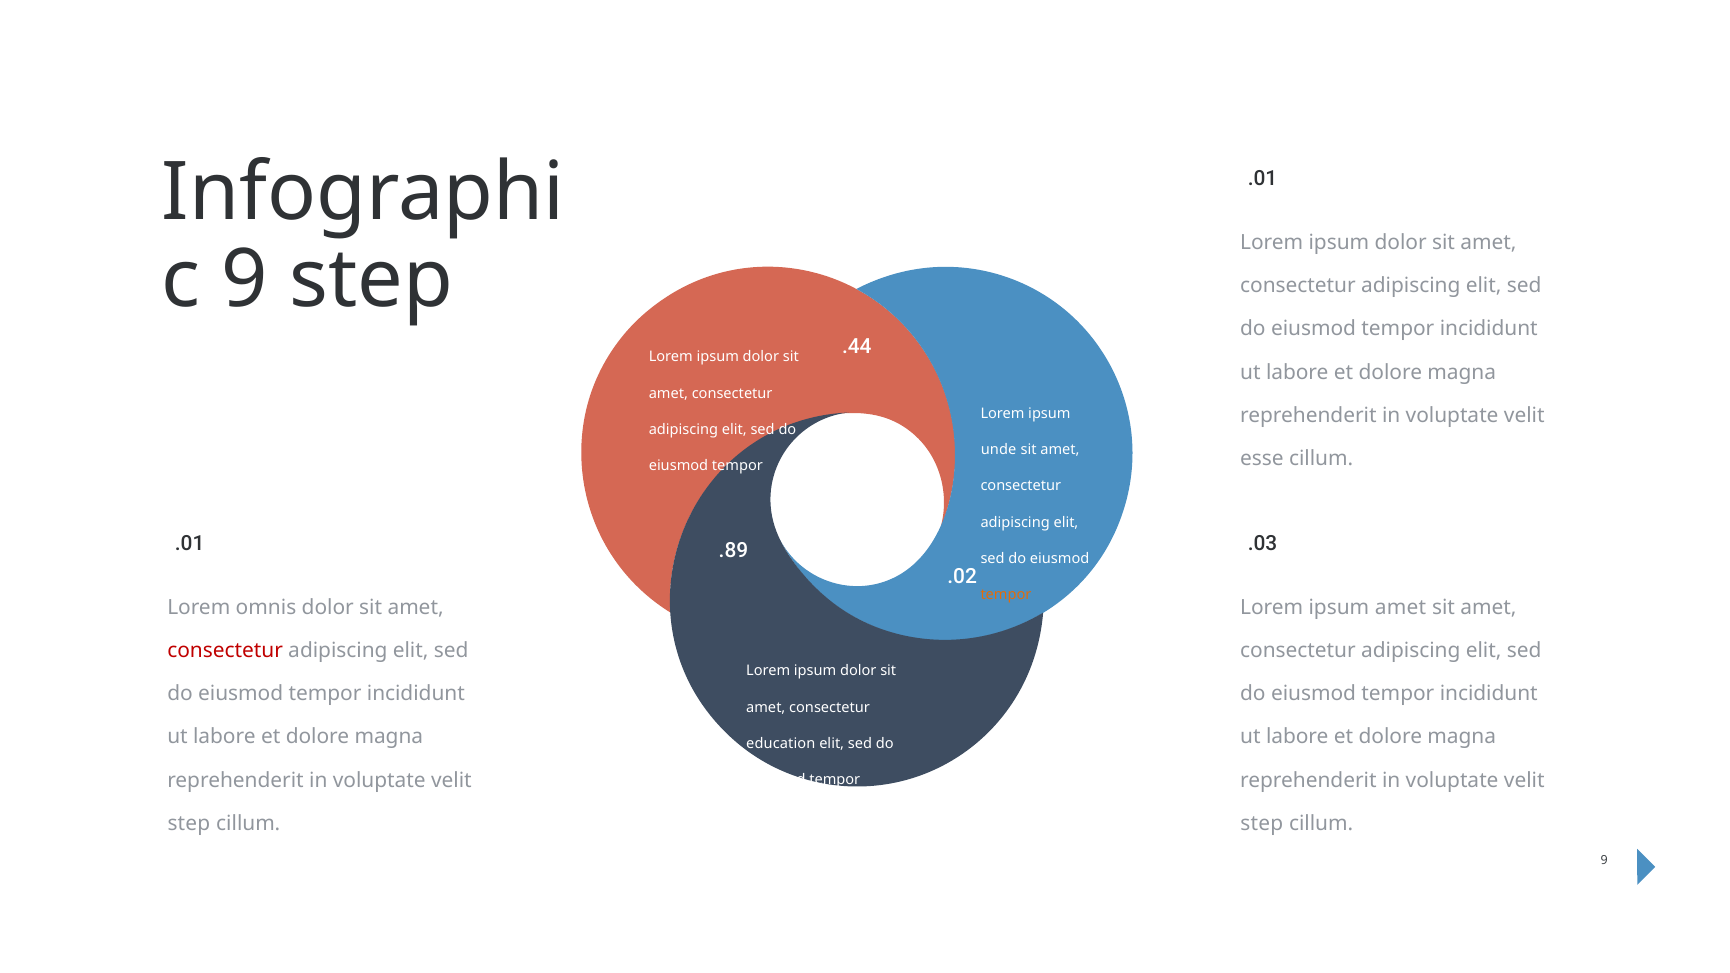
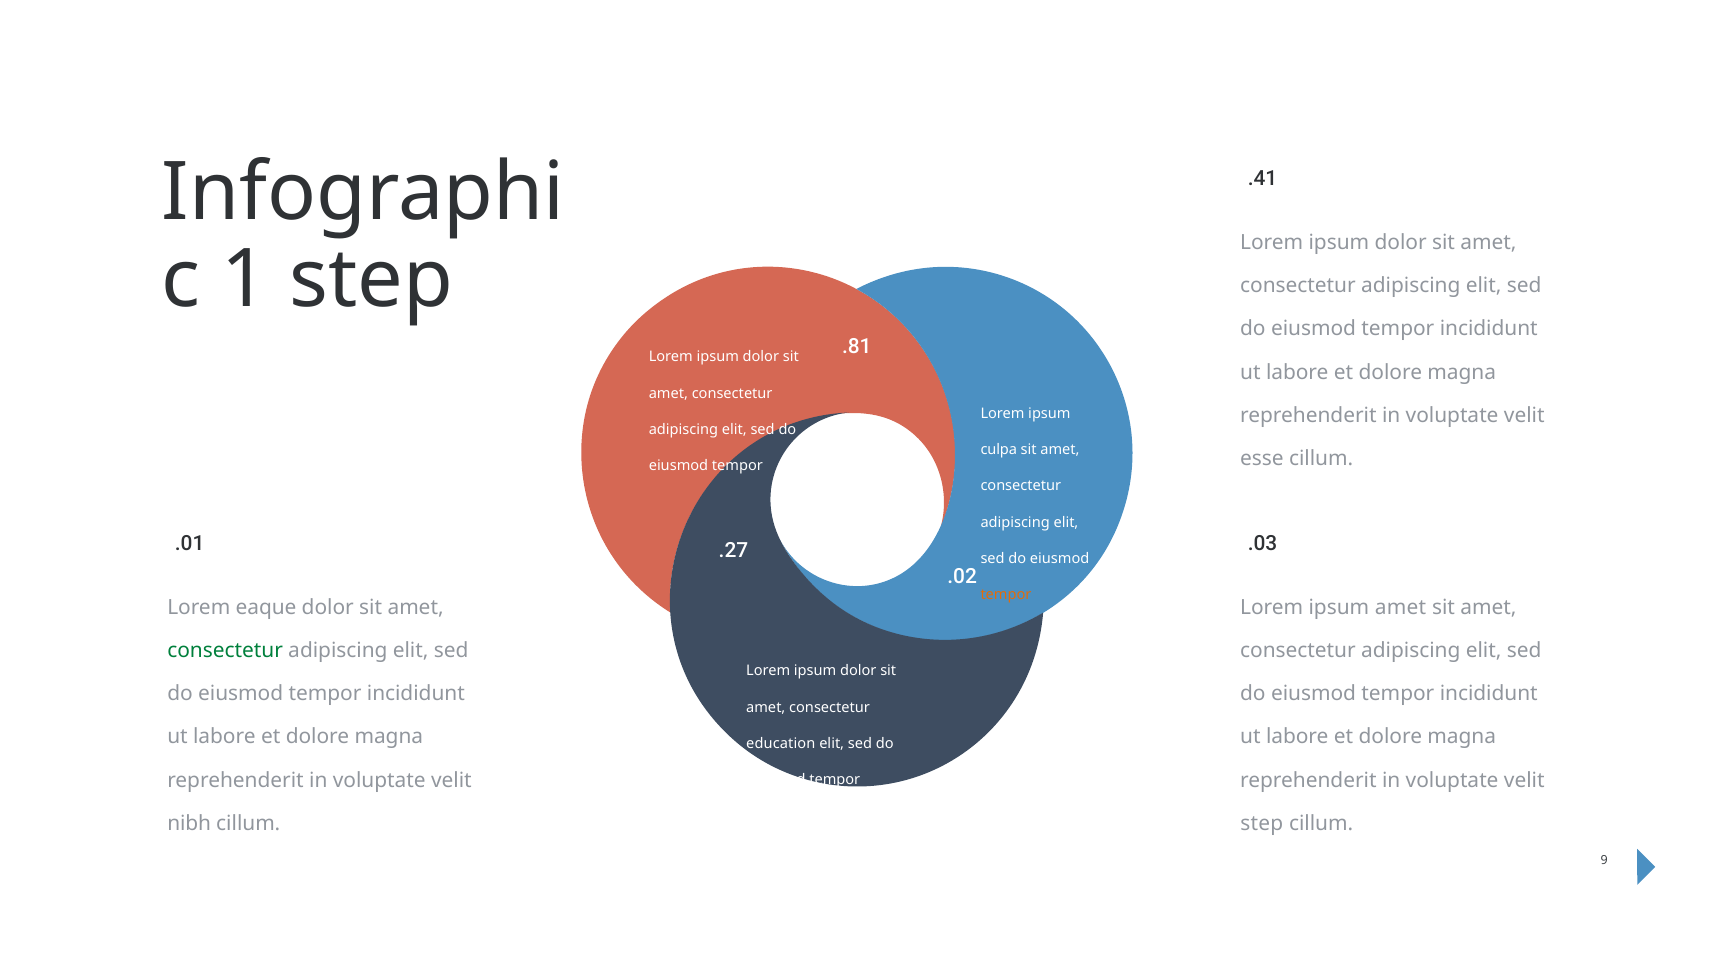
.01 at (1263, 178): .01 -> .41
9 at (245, 280): 9 -> 1
.44: .44 -> .81
unde: unde -> culpa
.89: .89 -> .27
omnis: omnis -> eaque
consectetur at (225, 651) colour: red -> green
step at (189, 824): step -> nibh
